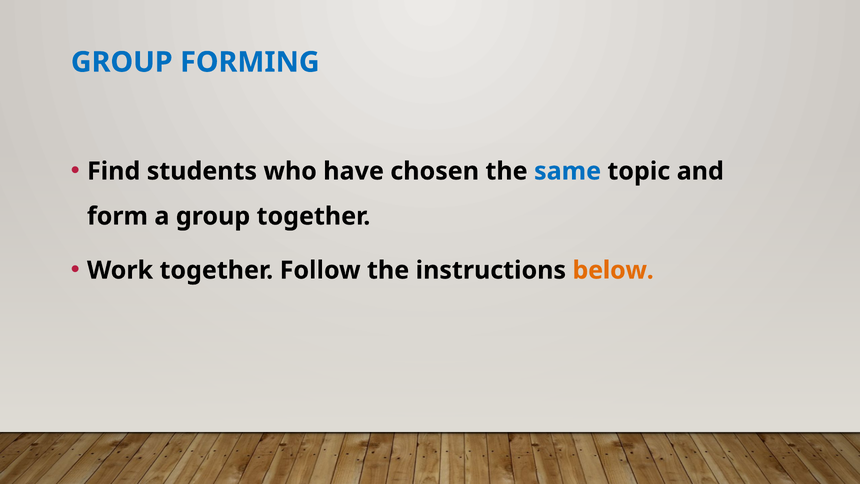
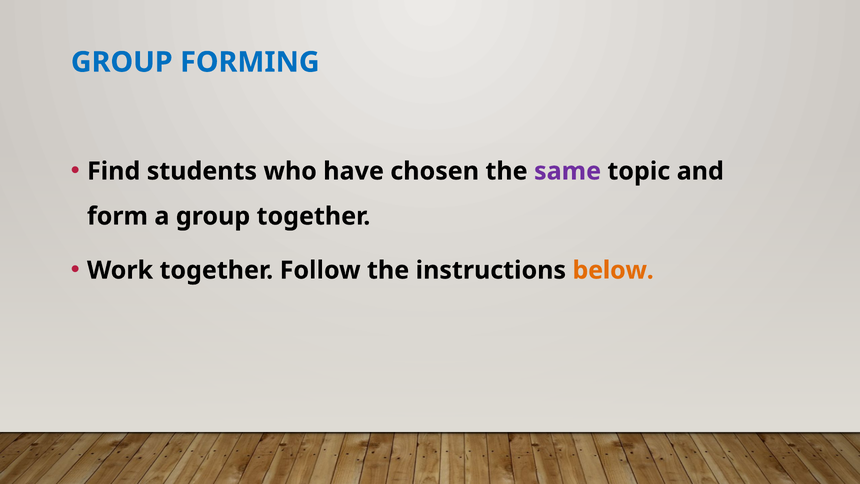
same colour: blue -> purple
